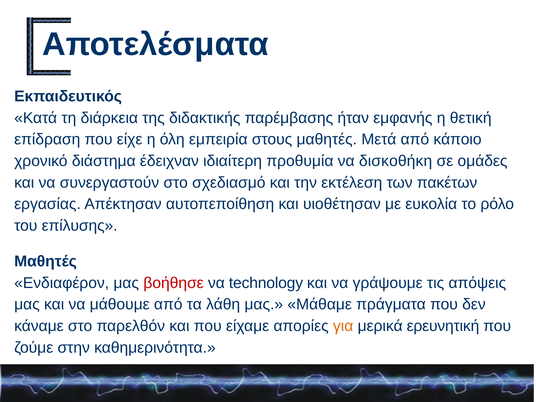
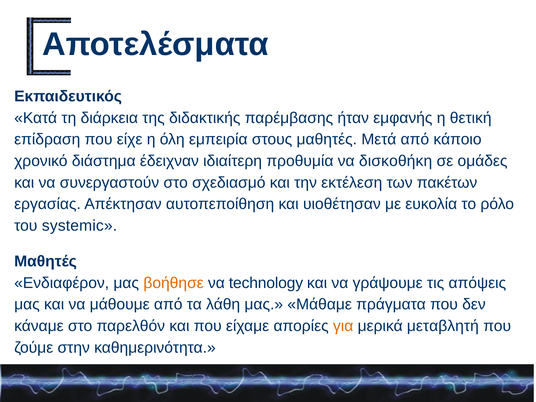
επίλυσης: επίλυσης -> systemic
βοήθησε colour: red -> orange
ερευνητική: ερευνητική -> μεταβλητή
